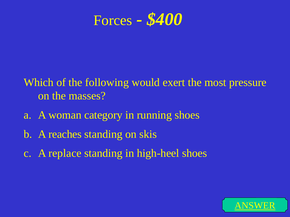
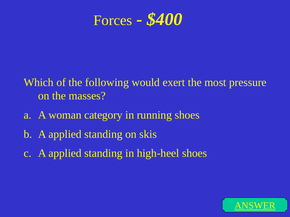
b A reaches: reaches -> applied
c A replace: replace -> applied
